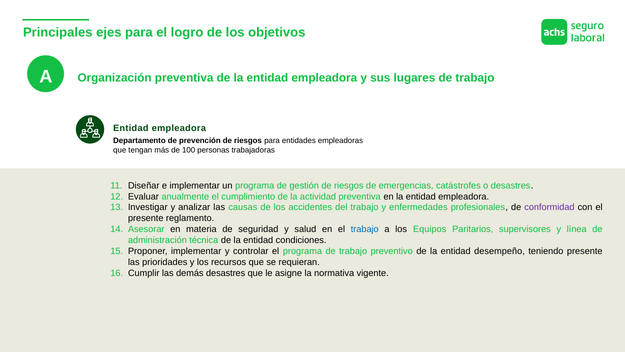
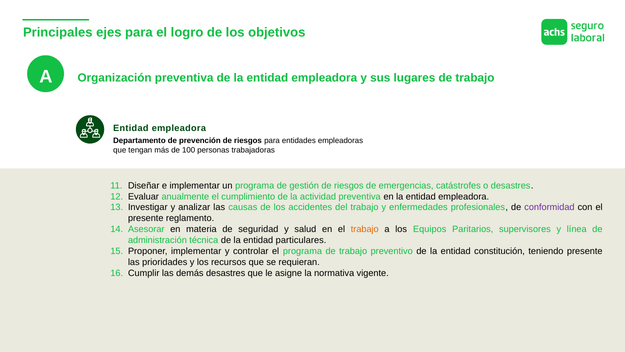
trabajo at (365, 229) colour: blue -> orange
condiciones: condiciones -> particulares
desempeño: desempeño -> constitución
